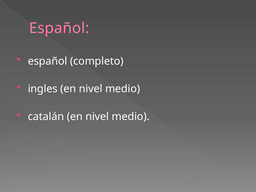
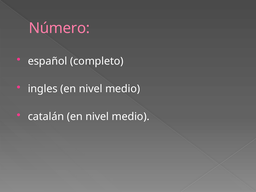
Español at (59, 28): Español -> Número
